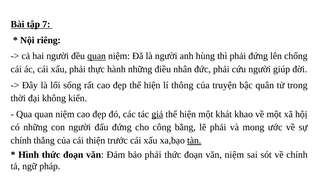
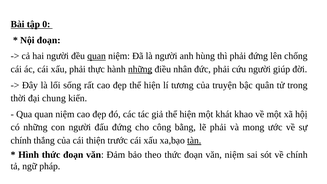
7: 7 -> 0
Nội riêng: riêng -> đoạn
những at (140, 69) underline: none -> present
thông: thông -> tương
không: không -> chung
giả underline: present -> none
bảo phải: phải -> theo
